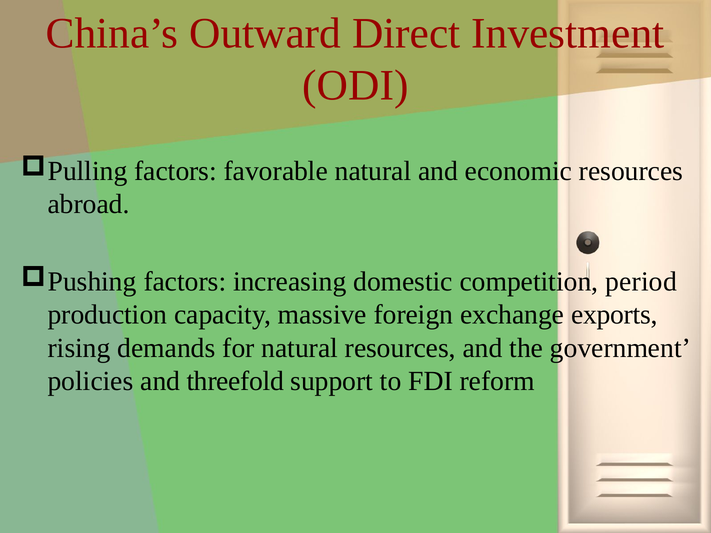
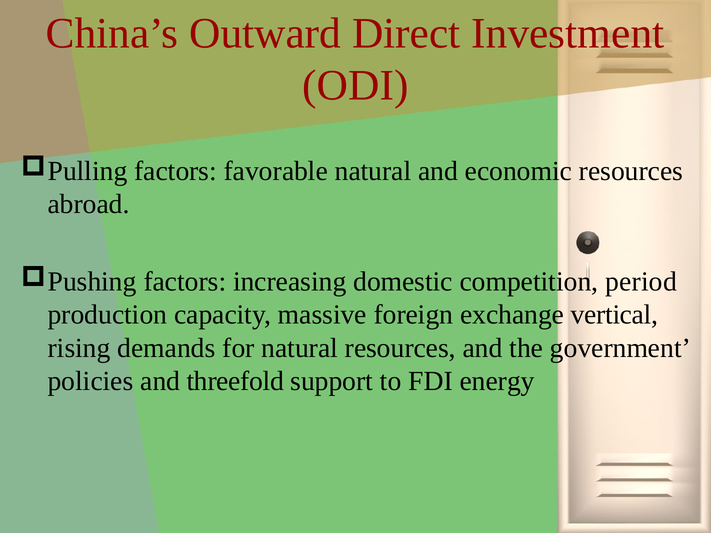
exports: exports -> vertical
reform: reform -> energy
